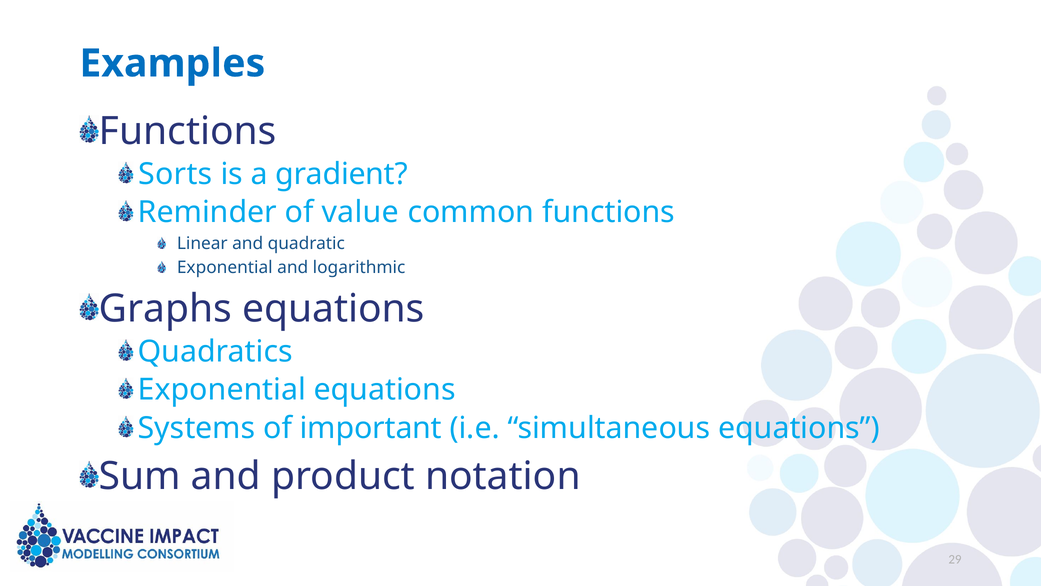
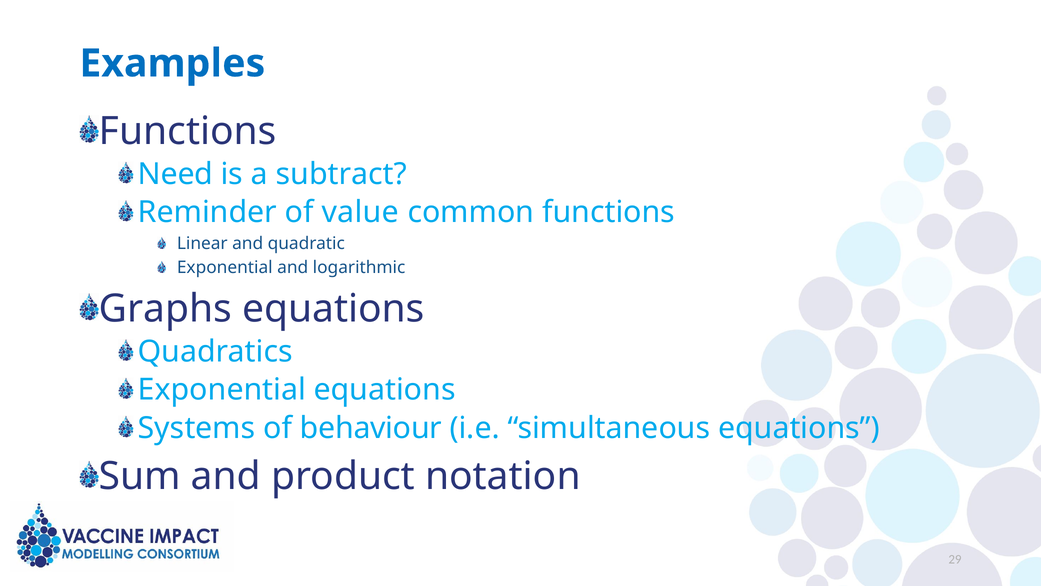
Sorts: Sorts -> Need
gradient: gradient -> subtract
important: important -> behaviour
